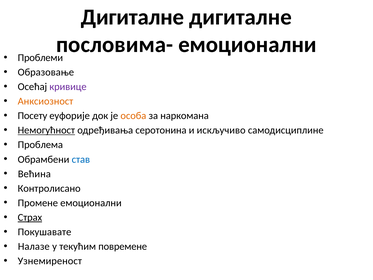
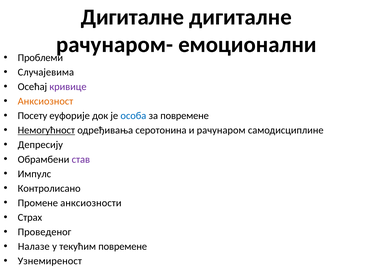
пословима-: пословима- -> рачунаром-
Образовање: Образовање -> Случајевима
особа colour: orange -> blue
за наркомана: наркомана -> повремене
искључиво: искључиво -> рачунаром
Проблема: Проблема -> Депресију
став colour: blue -> purple
Већина: Већина -> Импулс
Промене емоционални: емоционални -> анксиозности
Страх underline: present -> none
Покушавате: Покушавате -> Проведеног
